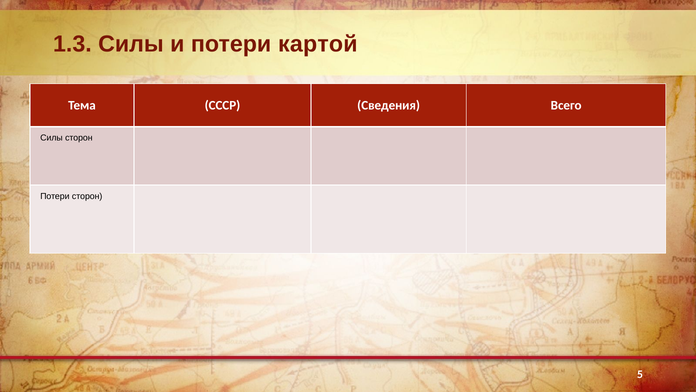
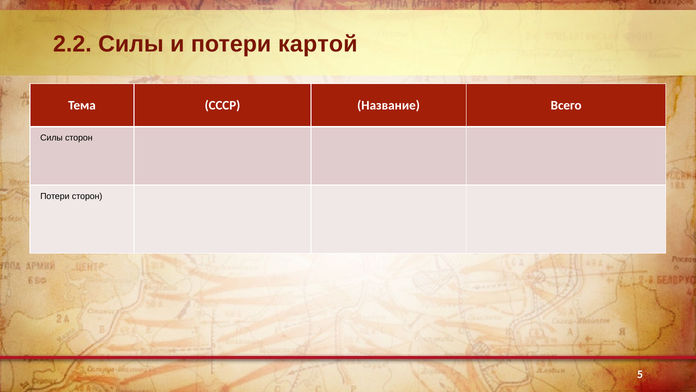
1.3: 1.3 -> 2.2
Сведения: Сведения -> Название
